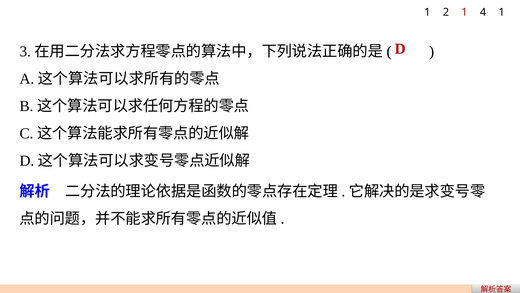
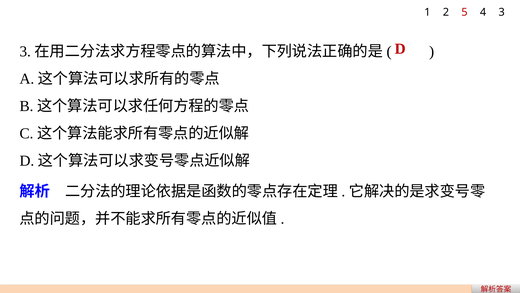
2 1: 1 -> 5
4 1: 1 -> 3
